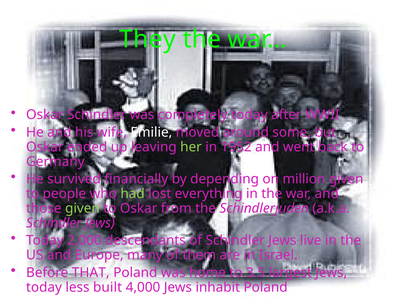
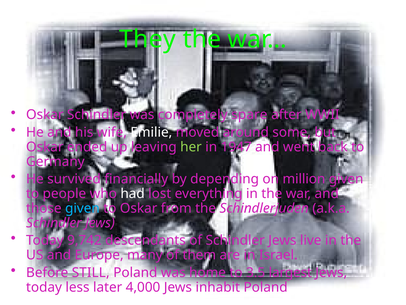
completely today: today -> spare
1952: 1952 -> 1947
had colour: light green -> white
given at (82, 208) colour: light green -> light blue
2,000: 2,000 -> 9,742
THAT: THAT -> STILL
built: built -> later
